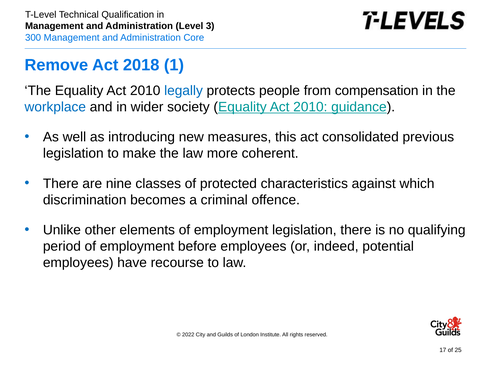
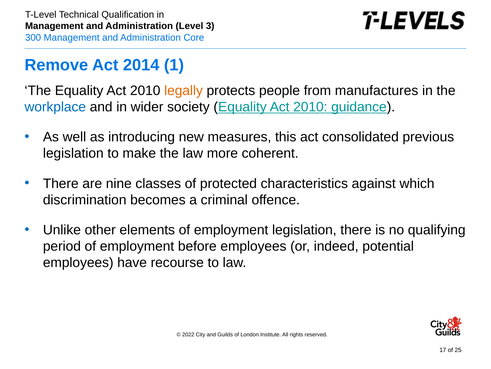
2018: 2018 -> 2014
legally colour: blue -> orange
compensation: compensation -> manufactures
